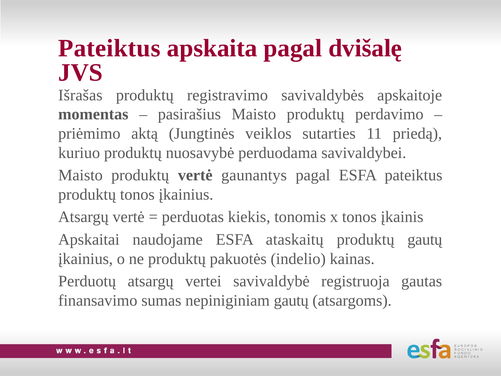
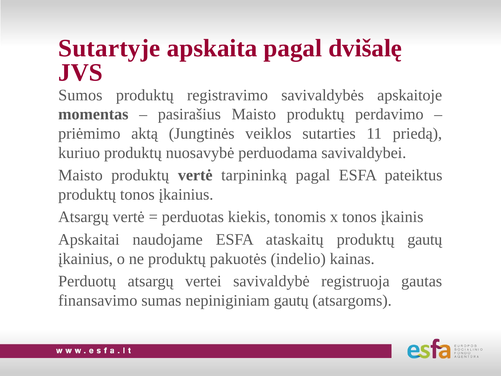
Pateiktus at (109, 48): Pateiktus -> Sutartyje
Išrašas: Išrašas -> Sumos
gaunantys: gaunantys -> tarpininką
